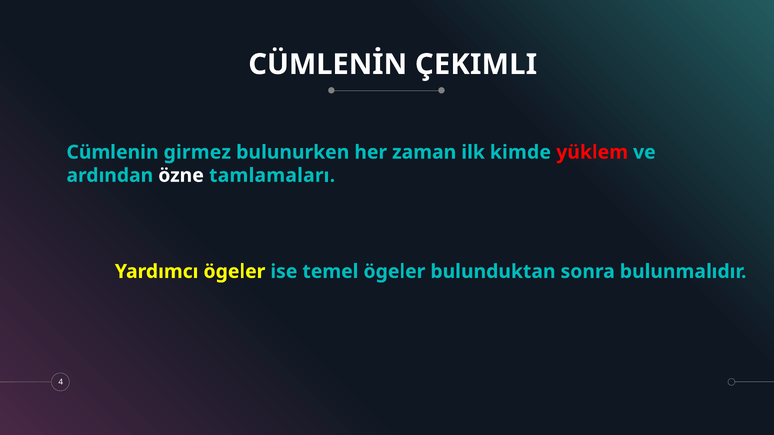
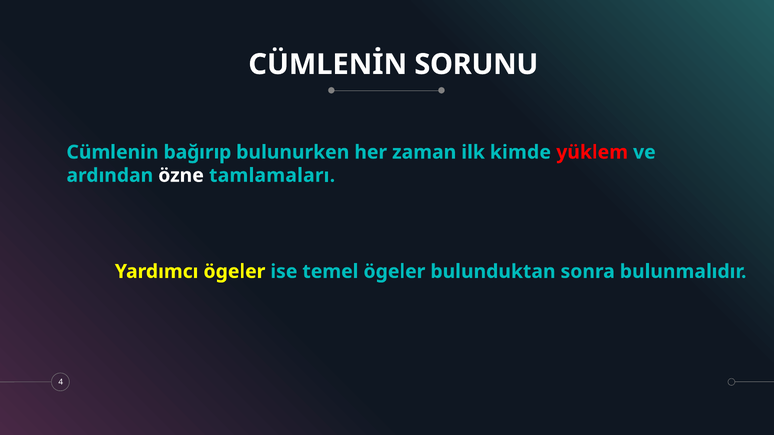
ÇEKIMLI: ÇEKIMLI -> SORUNU
girmez: girmez -> bağırıp
